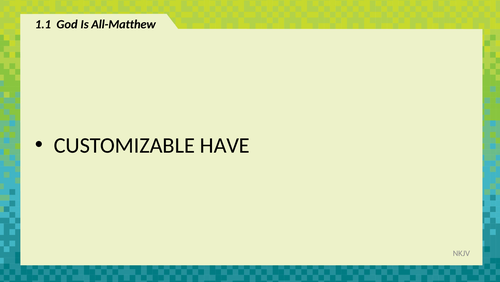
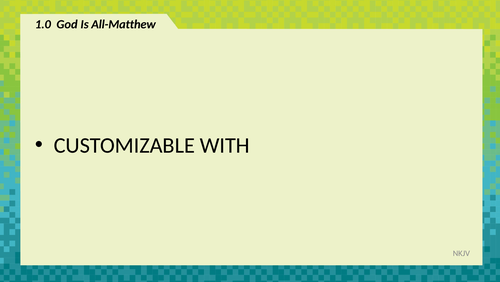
1.1: 1.1 -> 1.0
HAVE: HAVE -> WITH
